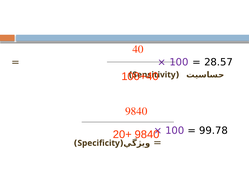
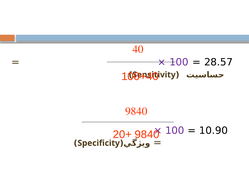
99.78: 99.78 -> 10.90
